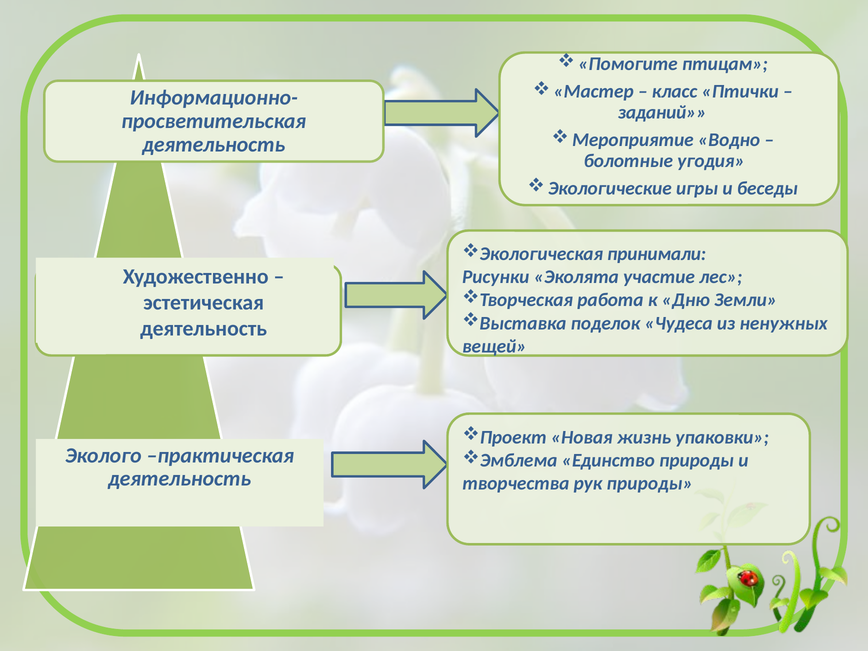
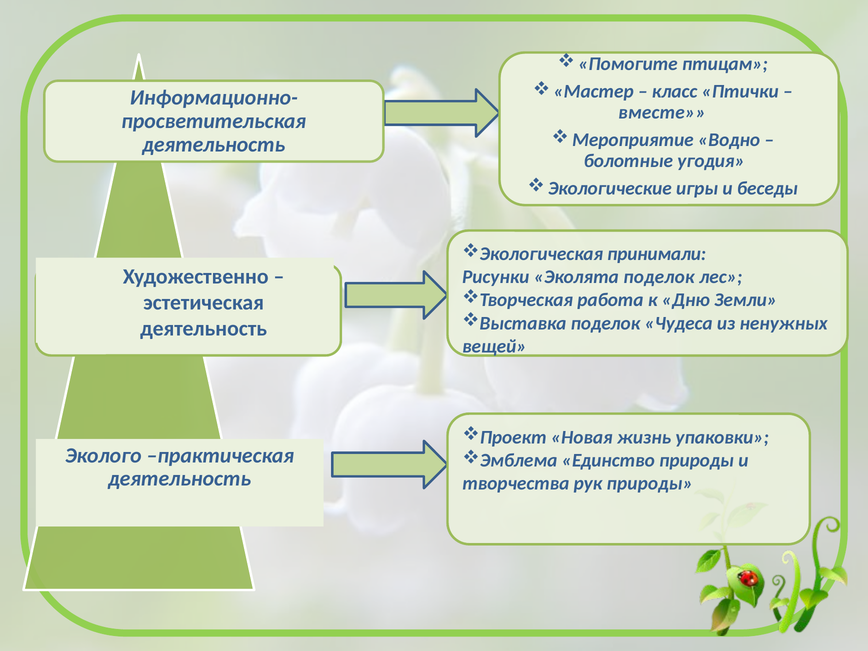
заданий: заданий -> вместе
Эколята участие: участие -> поделок
